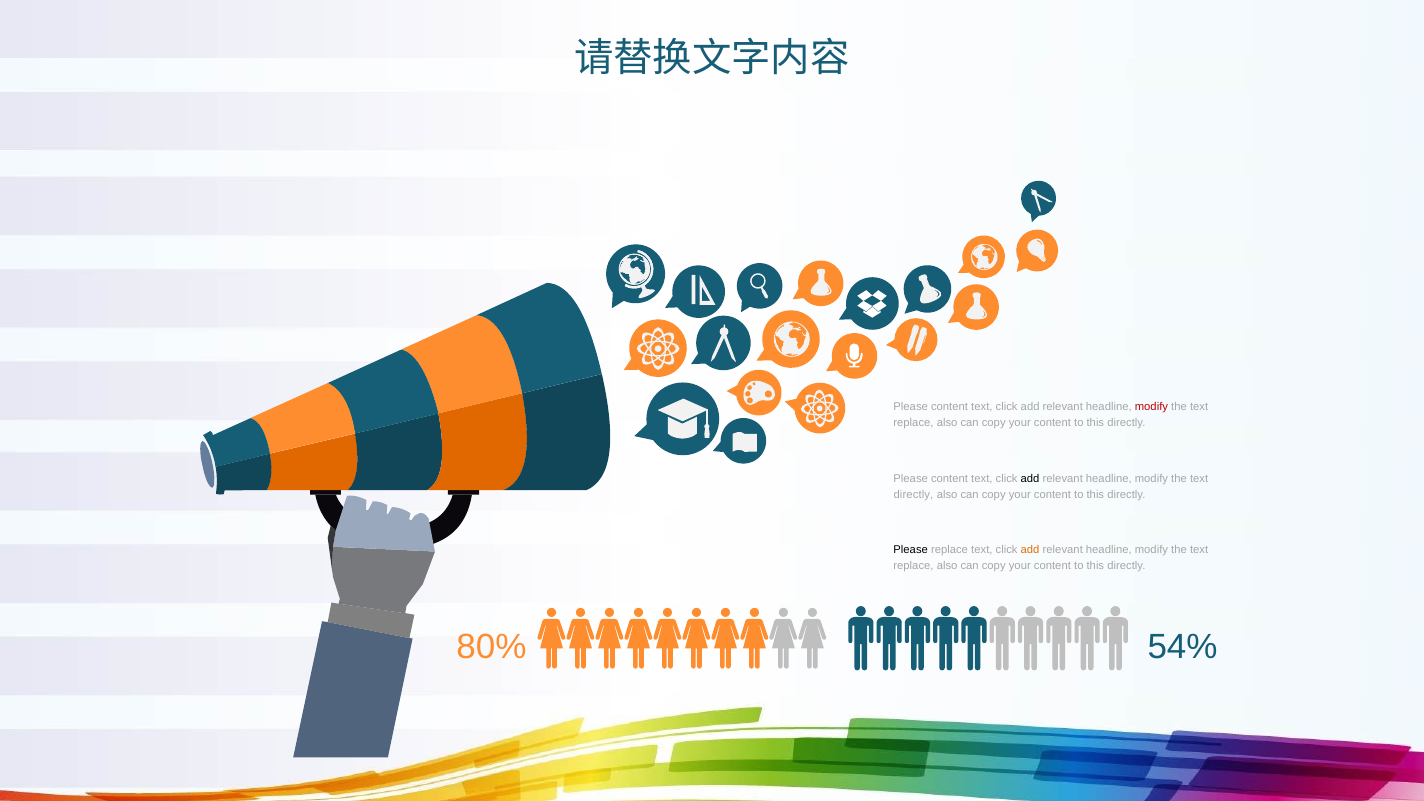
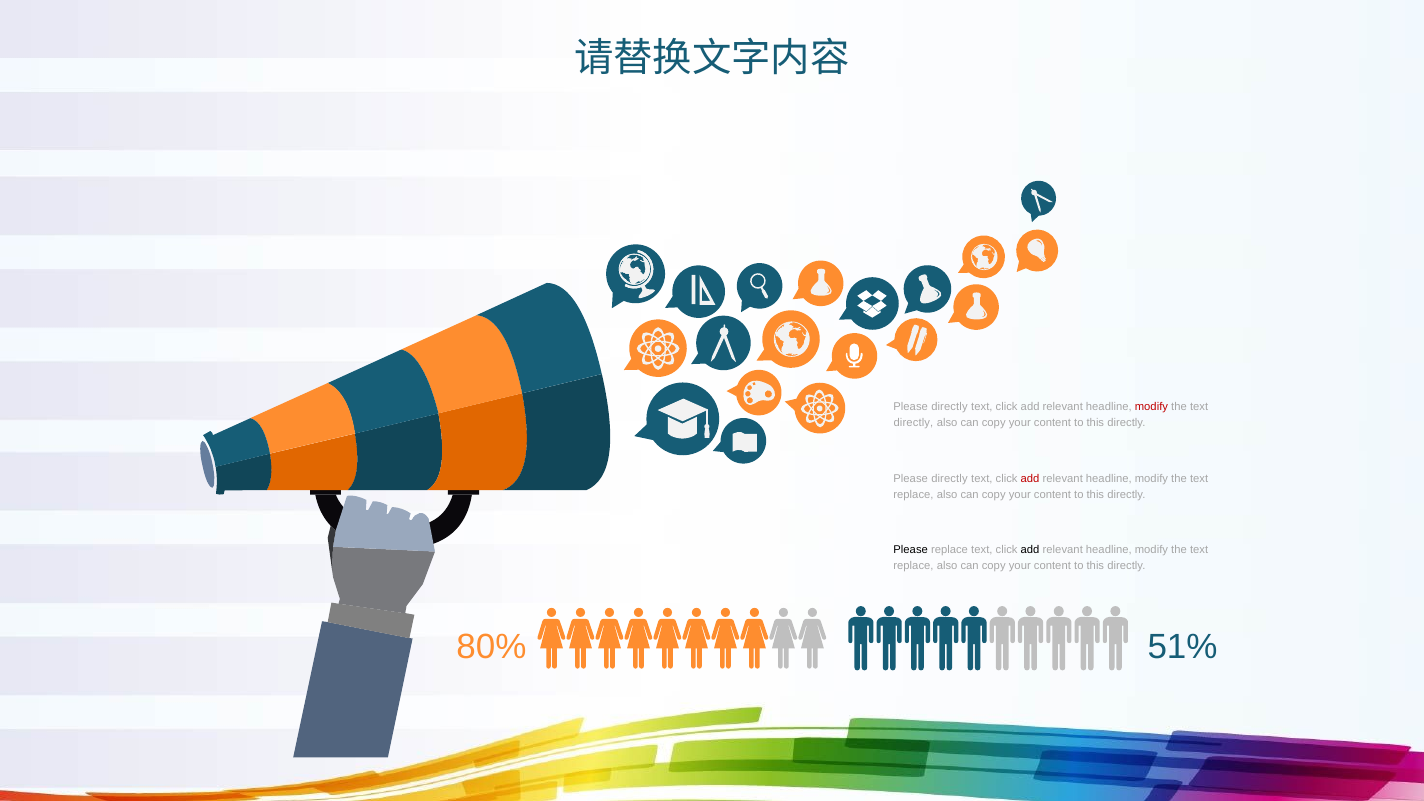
content at (950, 407): content -> directly
replace at (913, 423): replace -> directly
content at (950, 478): content -> directly
add at (1030, 478) colour: black -> red
directly at (913, 495): directly -> replace
add at (1030, 550) colour: orange -> black
54%: 54% -> 51%
